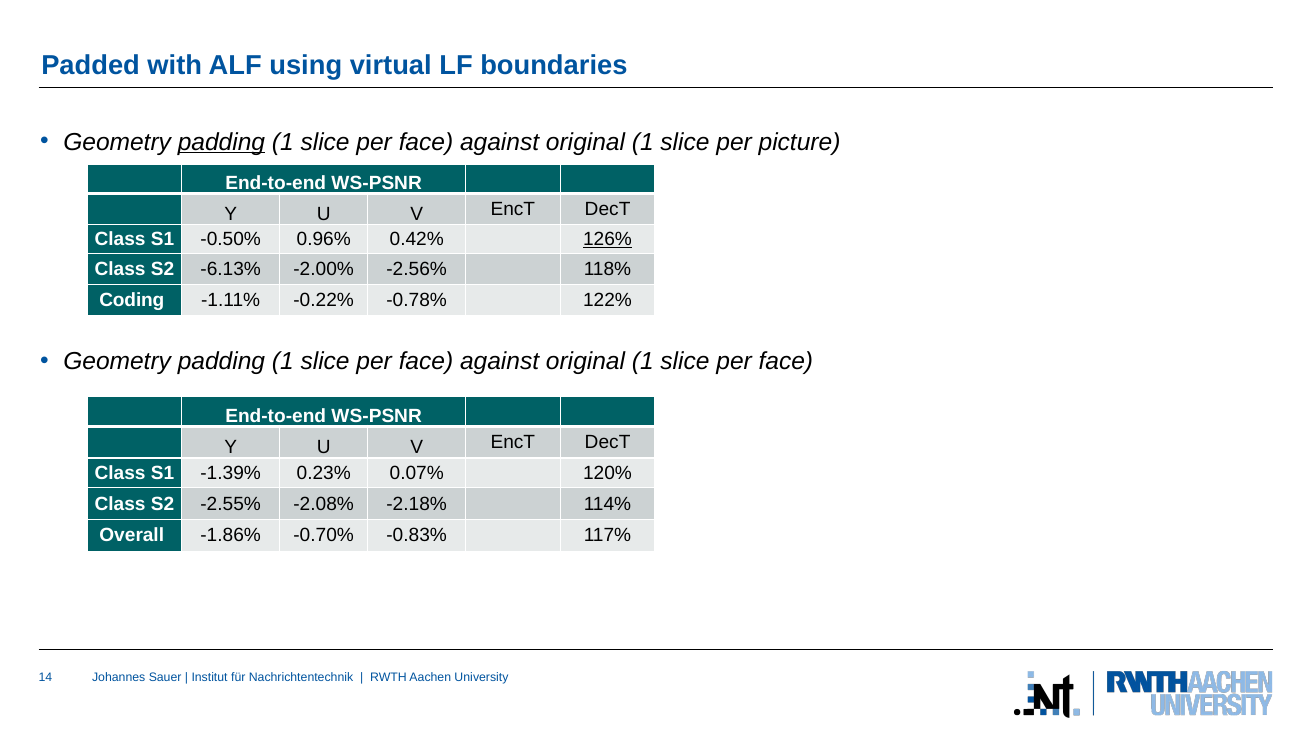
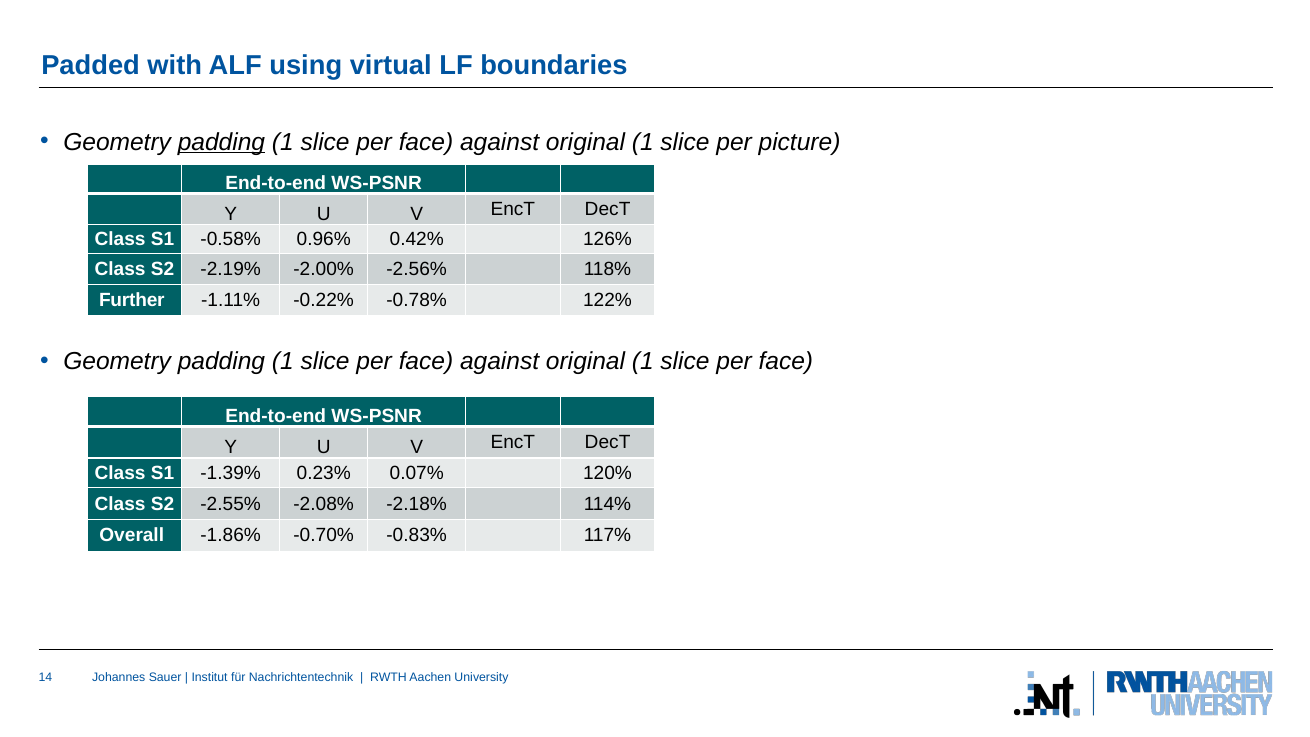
-0.50%: -0.50% -> -0.58%
126% underline: present -> none
-6.13%: -6.13% -> -2.19%
Coding: Coding -> Further
